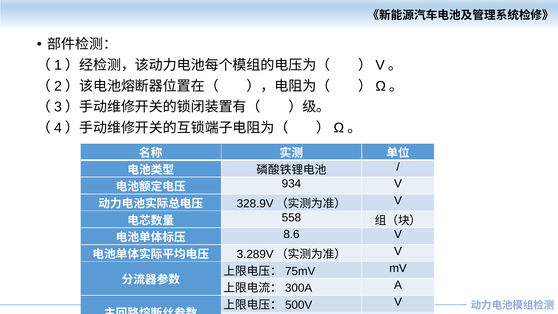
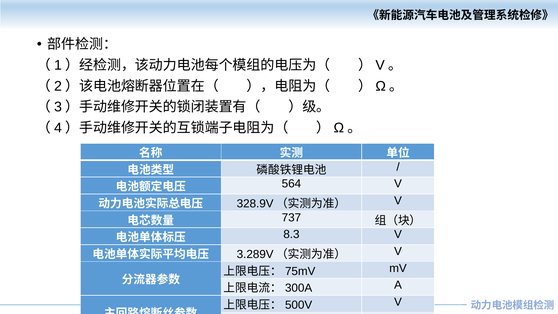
934: 934 -> 564
558: 558 -> 737
8.6: 8.6 -> 8.3
